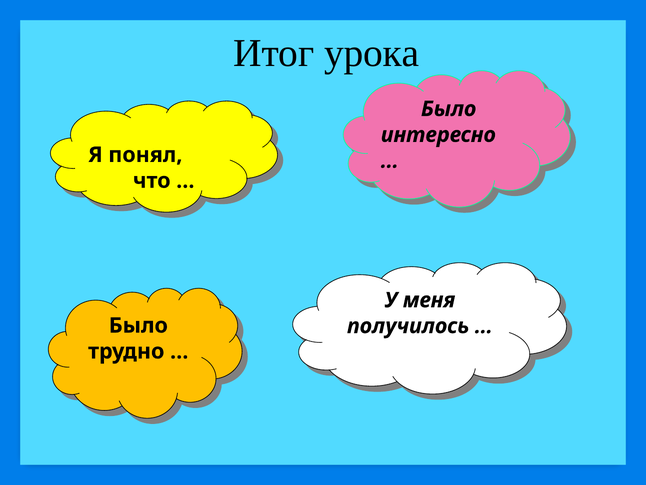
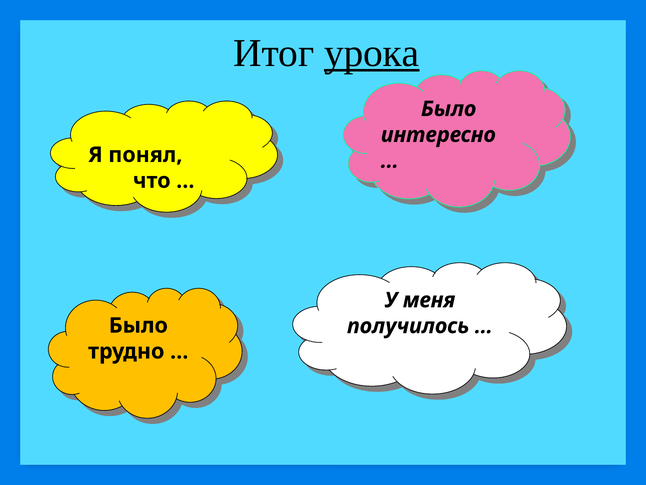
урока underline: none -> present
